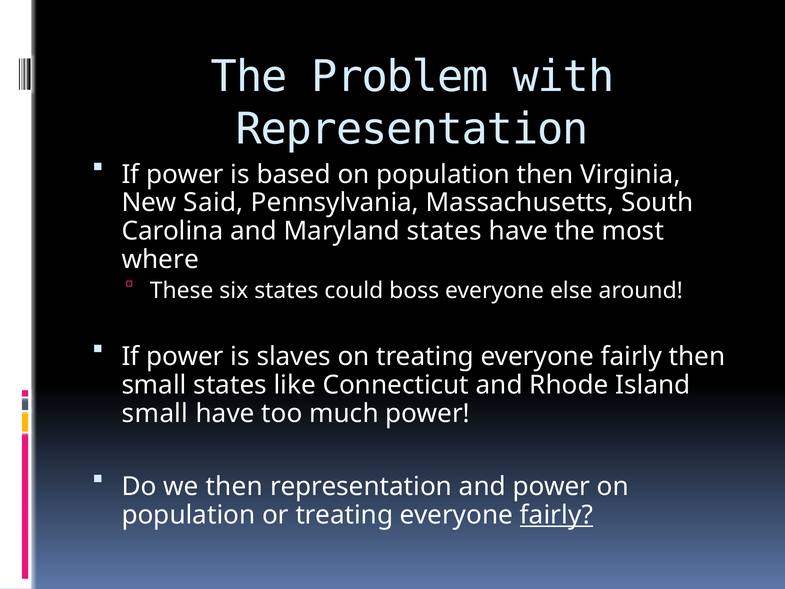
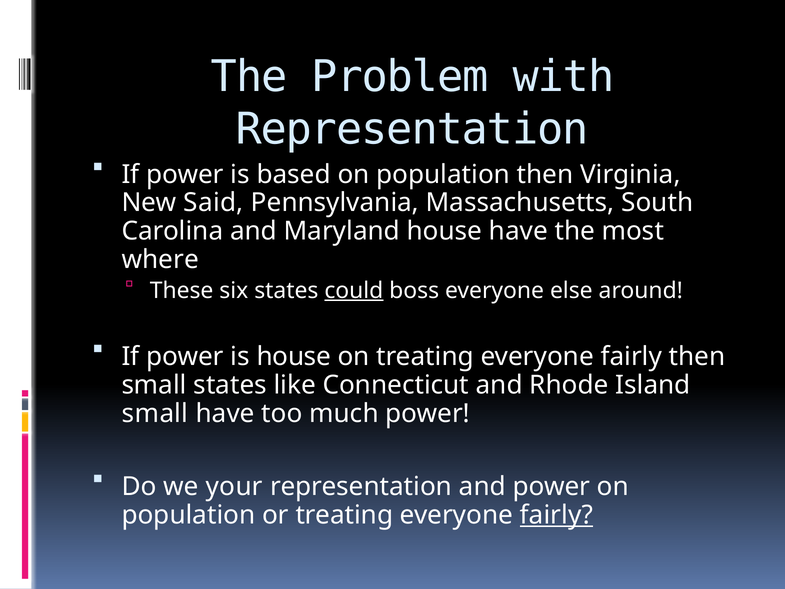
Maryland states: states -> house
could underline: none -> present
is slaves: slaves -> house
we then: then -> your
